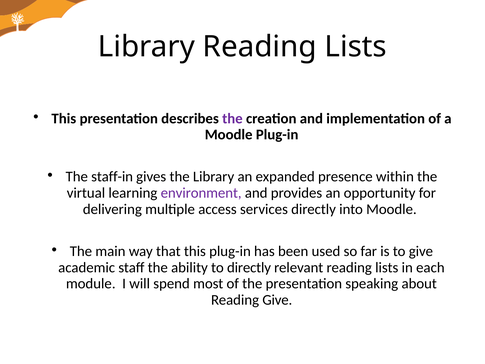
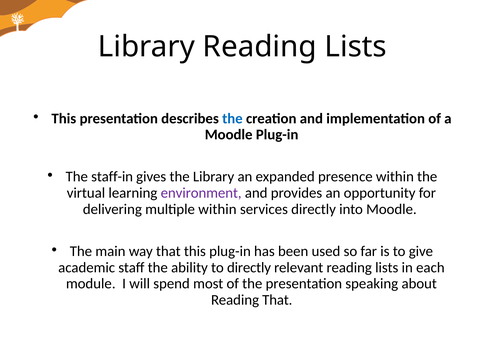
the at (232, 118) colour: purple -> blue
multiple access: access -> within
Reading Give: Give -> That
